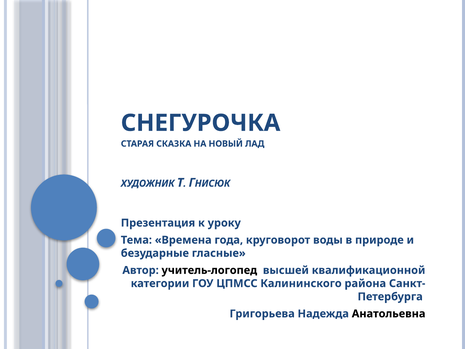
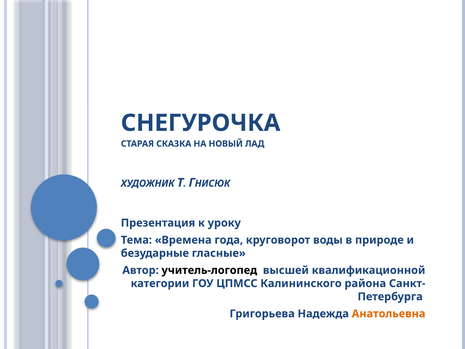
Анатольевна colour: black -> orange
